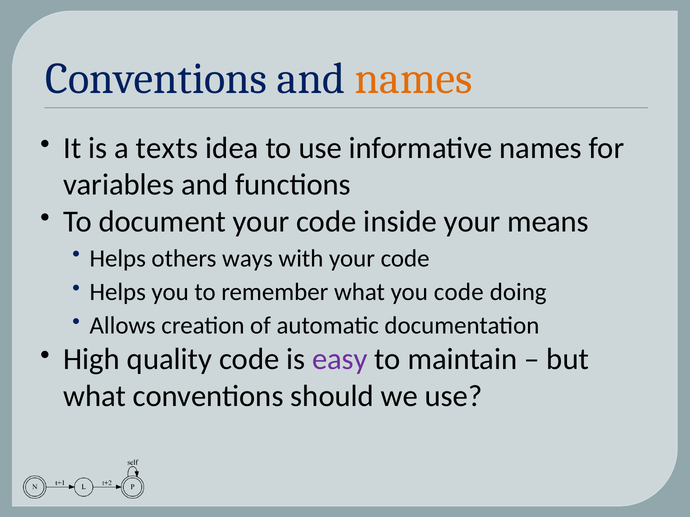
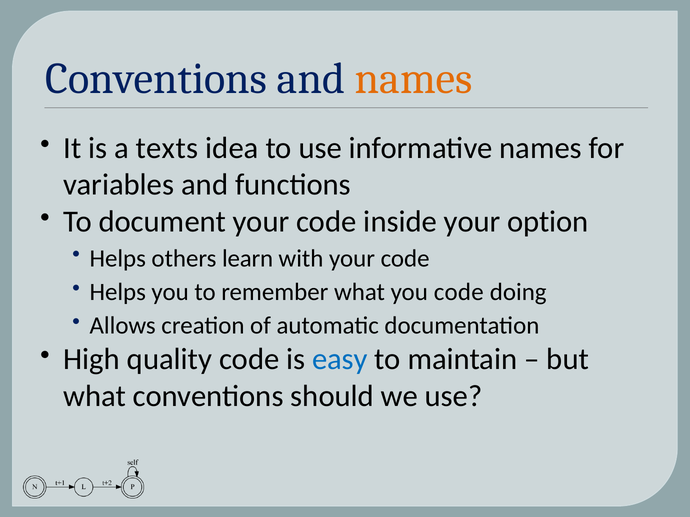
means: means -> option
ways: ways -> learn
easy colour: purple -> blue
